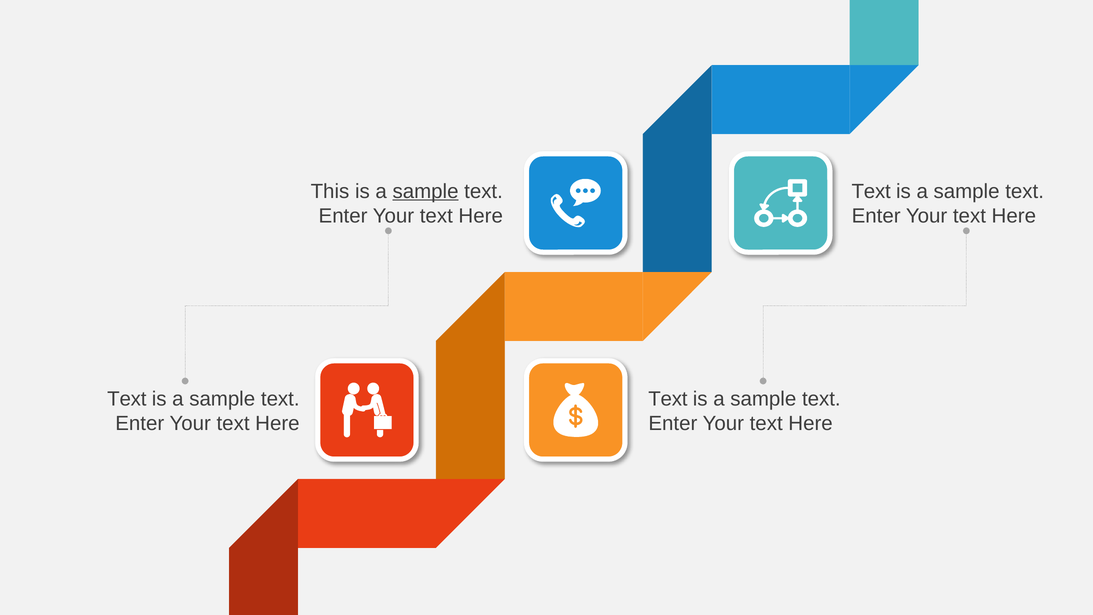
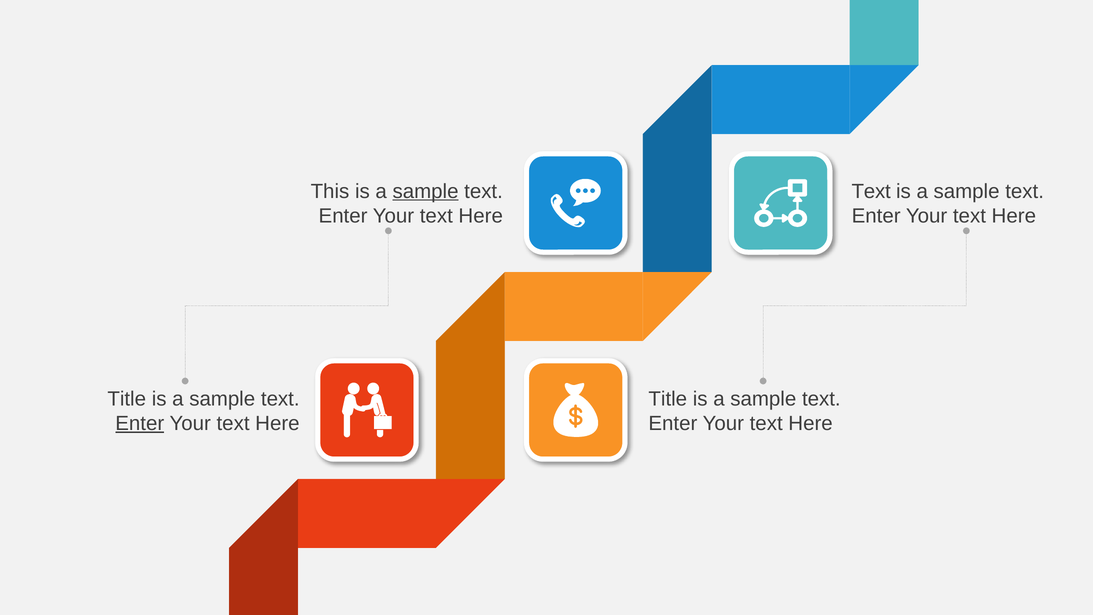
Text at (127, 399): Text -> Title
Text at (668, 399): Text -> Title
Enter at (140, 423) underline: none -> present
